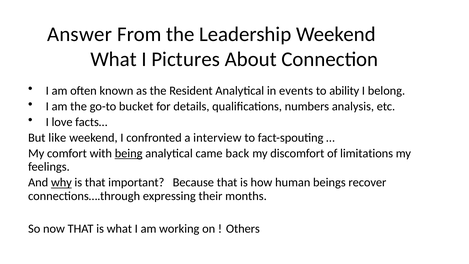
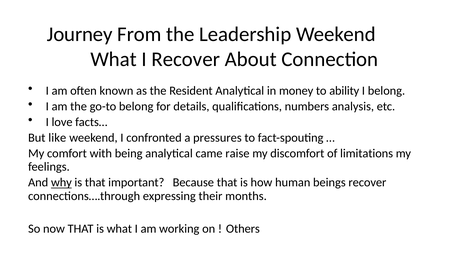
Answer: Answer -> Journey
I Pictures: Pictures -> Recover
events: events -> money
go-to bucket: bucket -> belong
interview: interview -> pressures
being underline: present -> none
back: back -> raise
